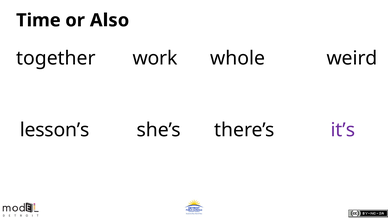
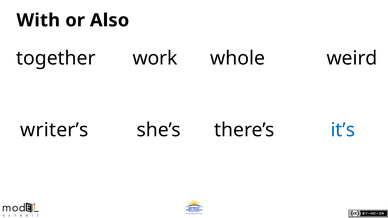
Time: Time -> With
lesson’s: lesson’s -> writer’s
it’s colour: purple -> blue
